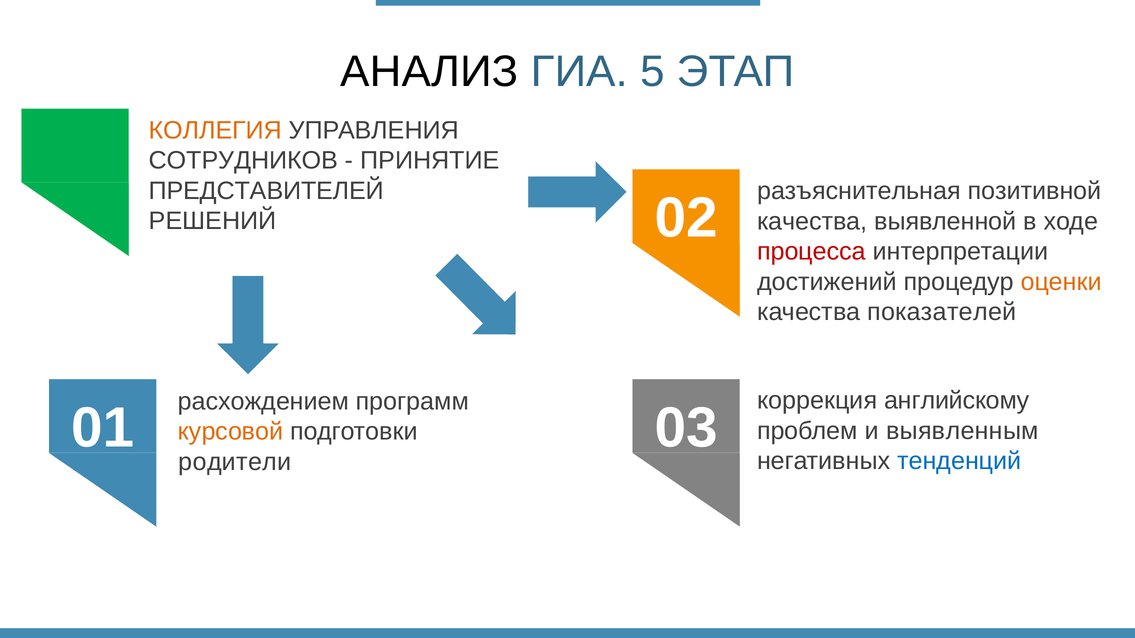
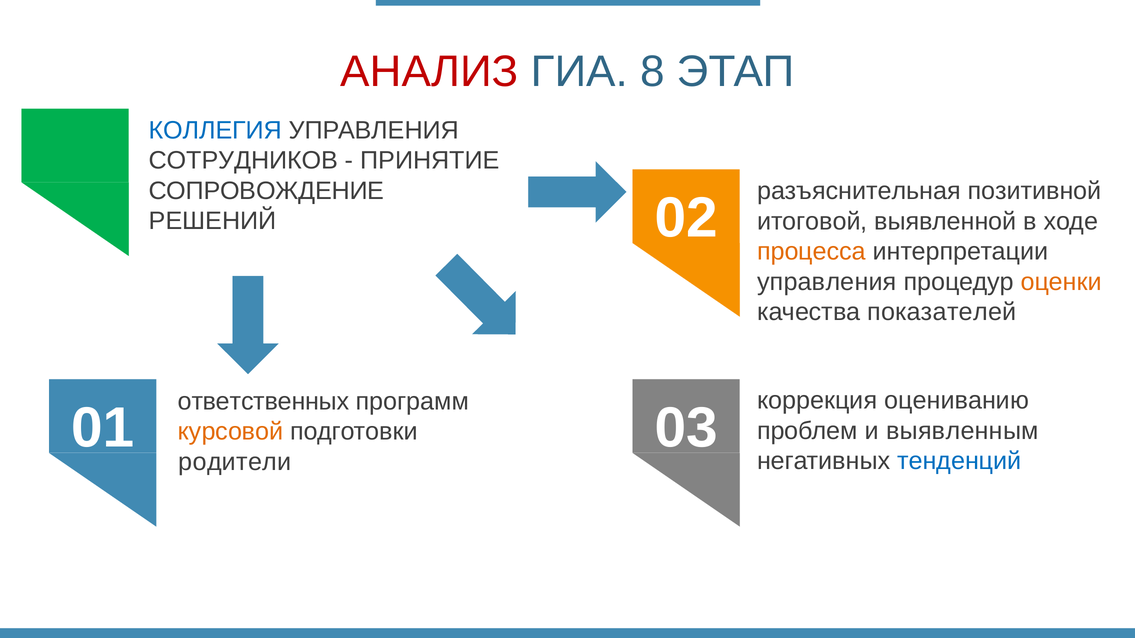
АНАЛИЗ colour: black -> red
5: 5 -> 8
КОЛЛЕГИЯ colour: orange -> blue
ПРЕДСТАВИТЕЛЕЙ: ПРЕДСТАВИТЕЛЕЙ -> СОПРОВОЖДЕНИЕ
качества at (812, 221): качества -> итоговой
процесса colour: red -> orange
достижений at (827, 282): достижений -> управления
английскому: английскому -> оцениванию
расхождением: расхождением -> ответственных
